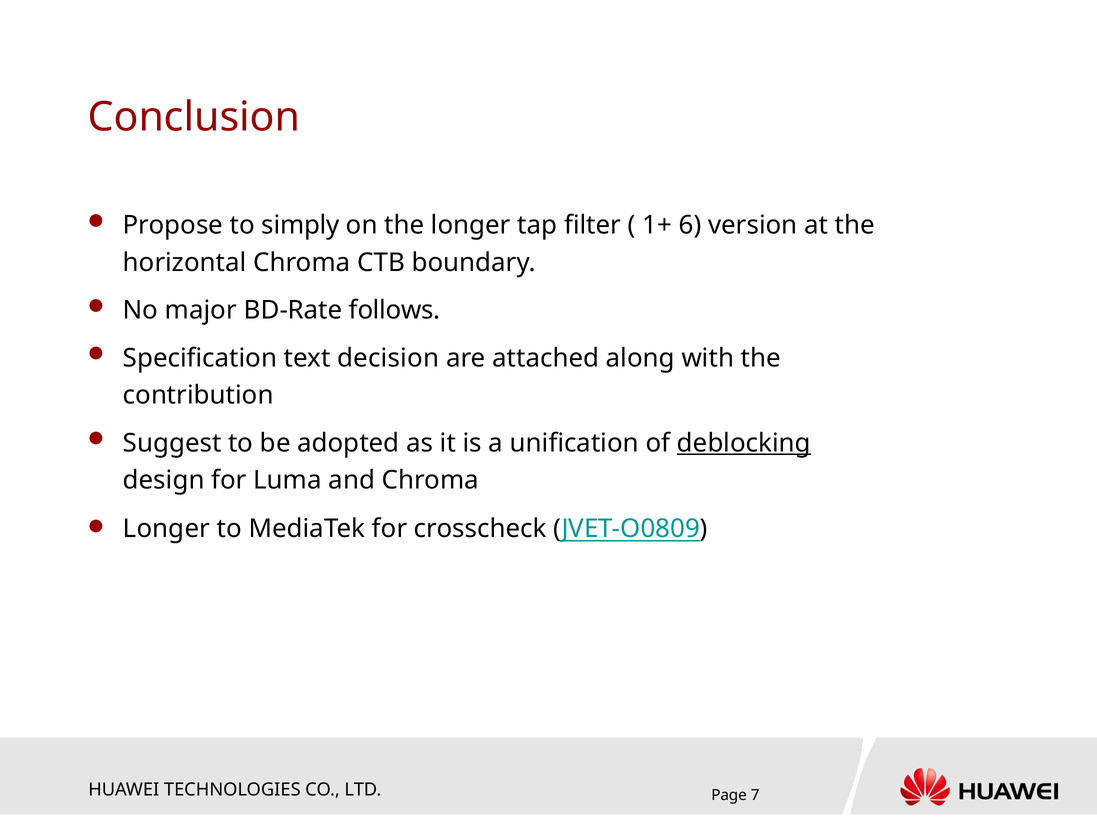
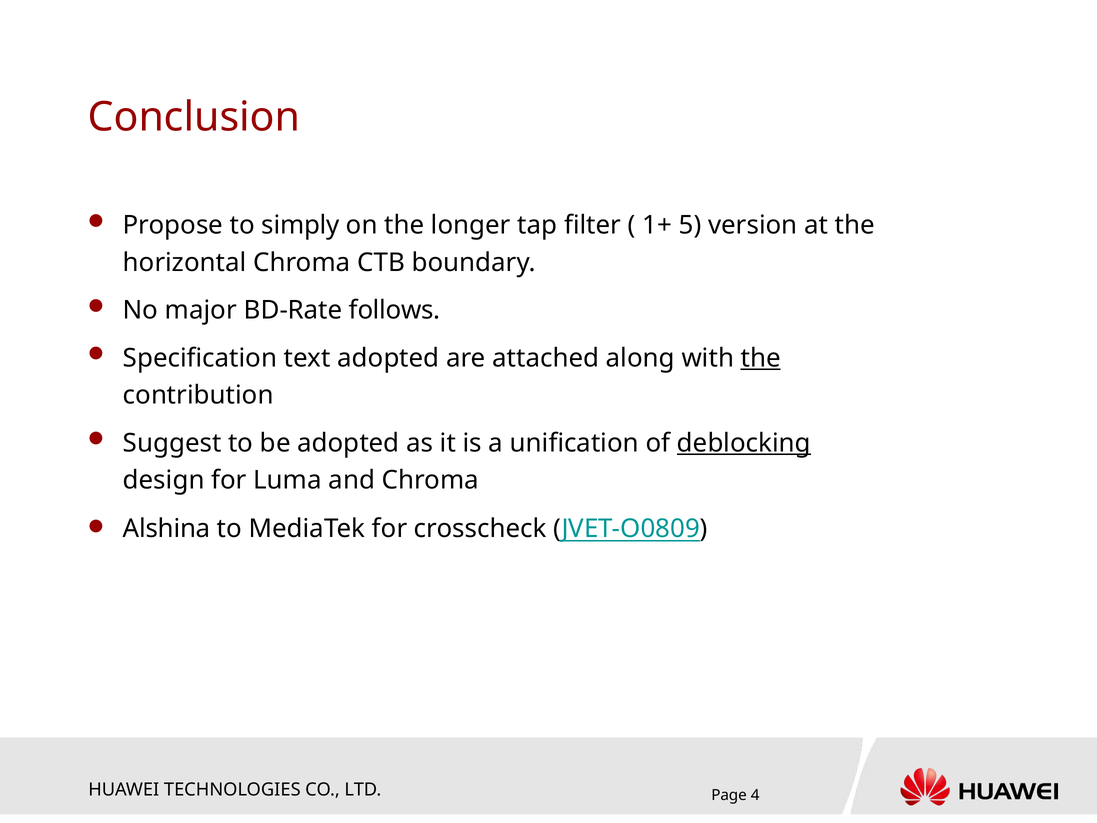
6: 6 -> 5
text decision: decision -> adopted
the at (761, 358) underline: none -> present
Longer at (166, 529): Longer -> Alshina
7: 7 -> 4
